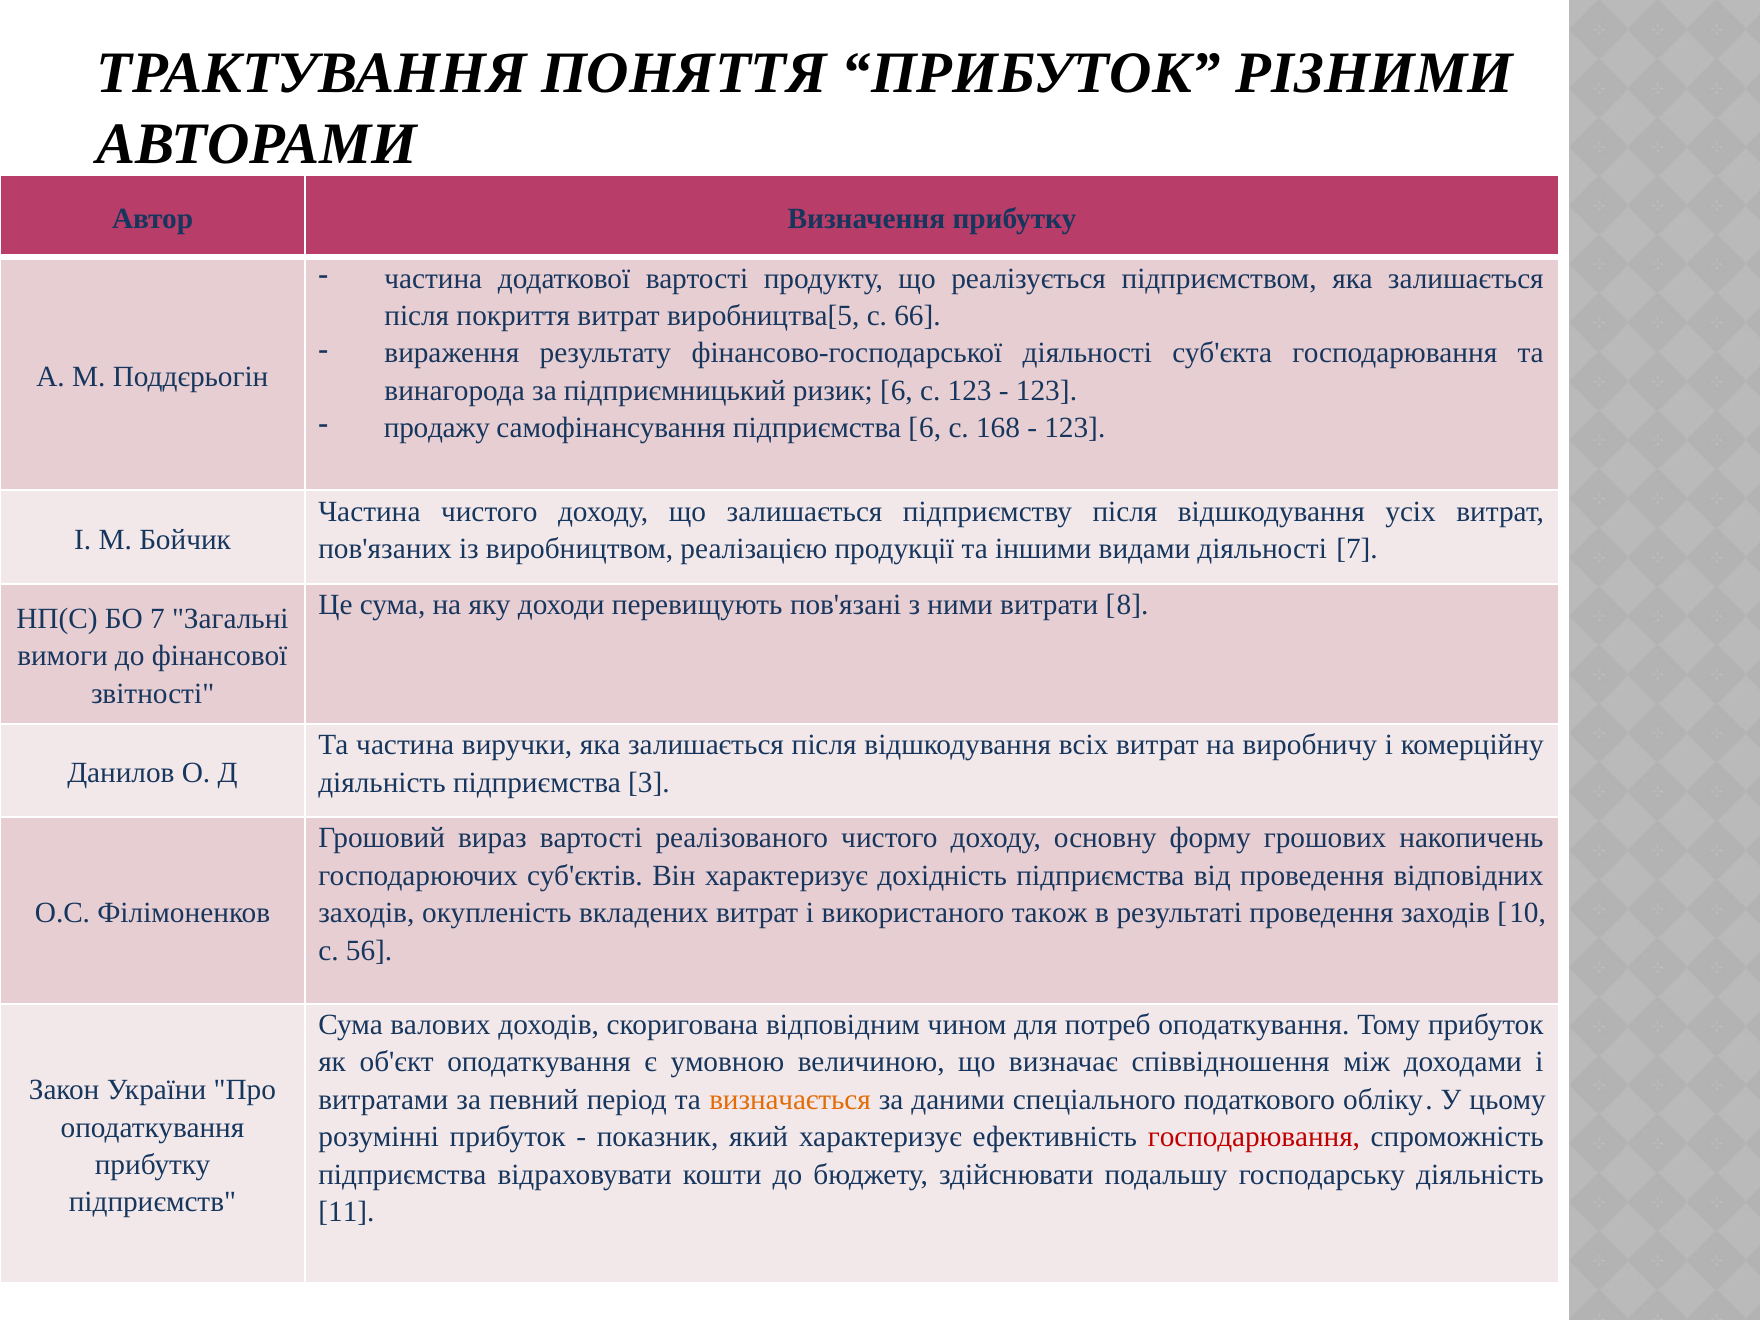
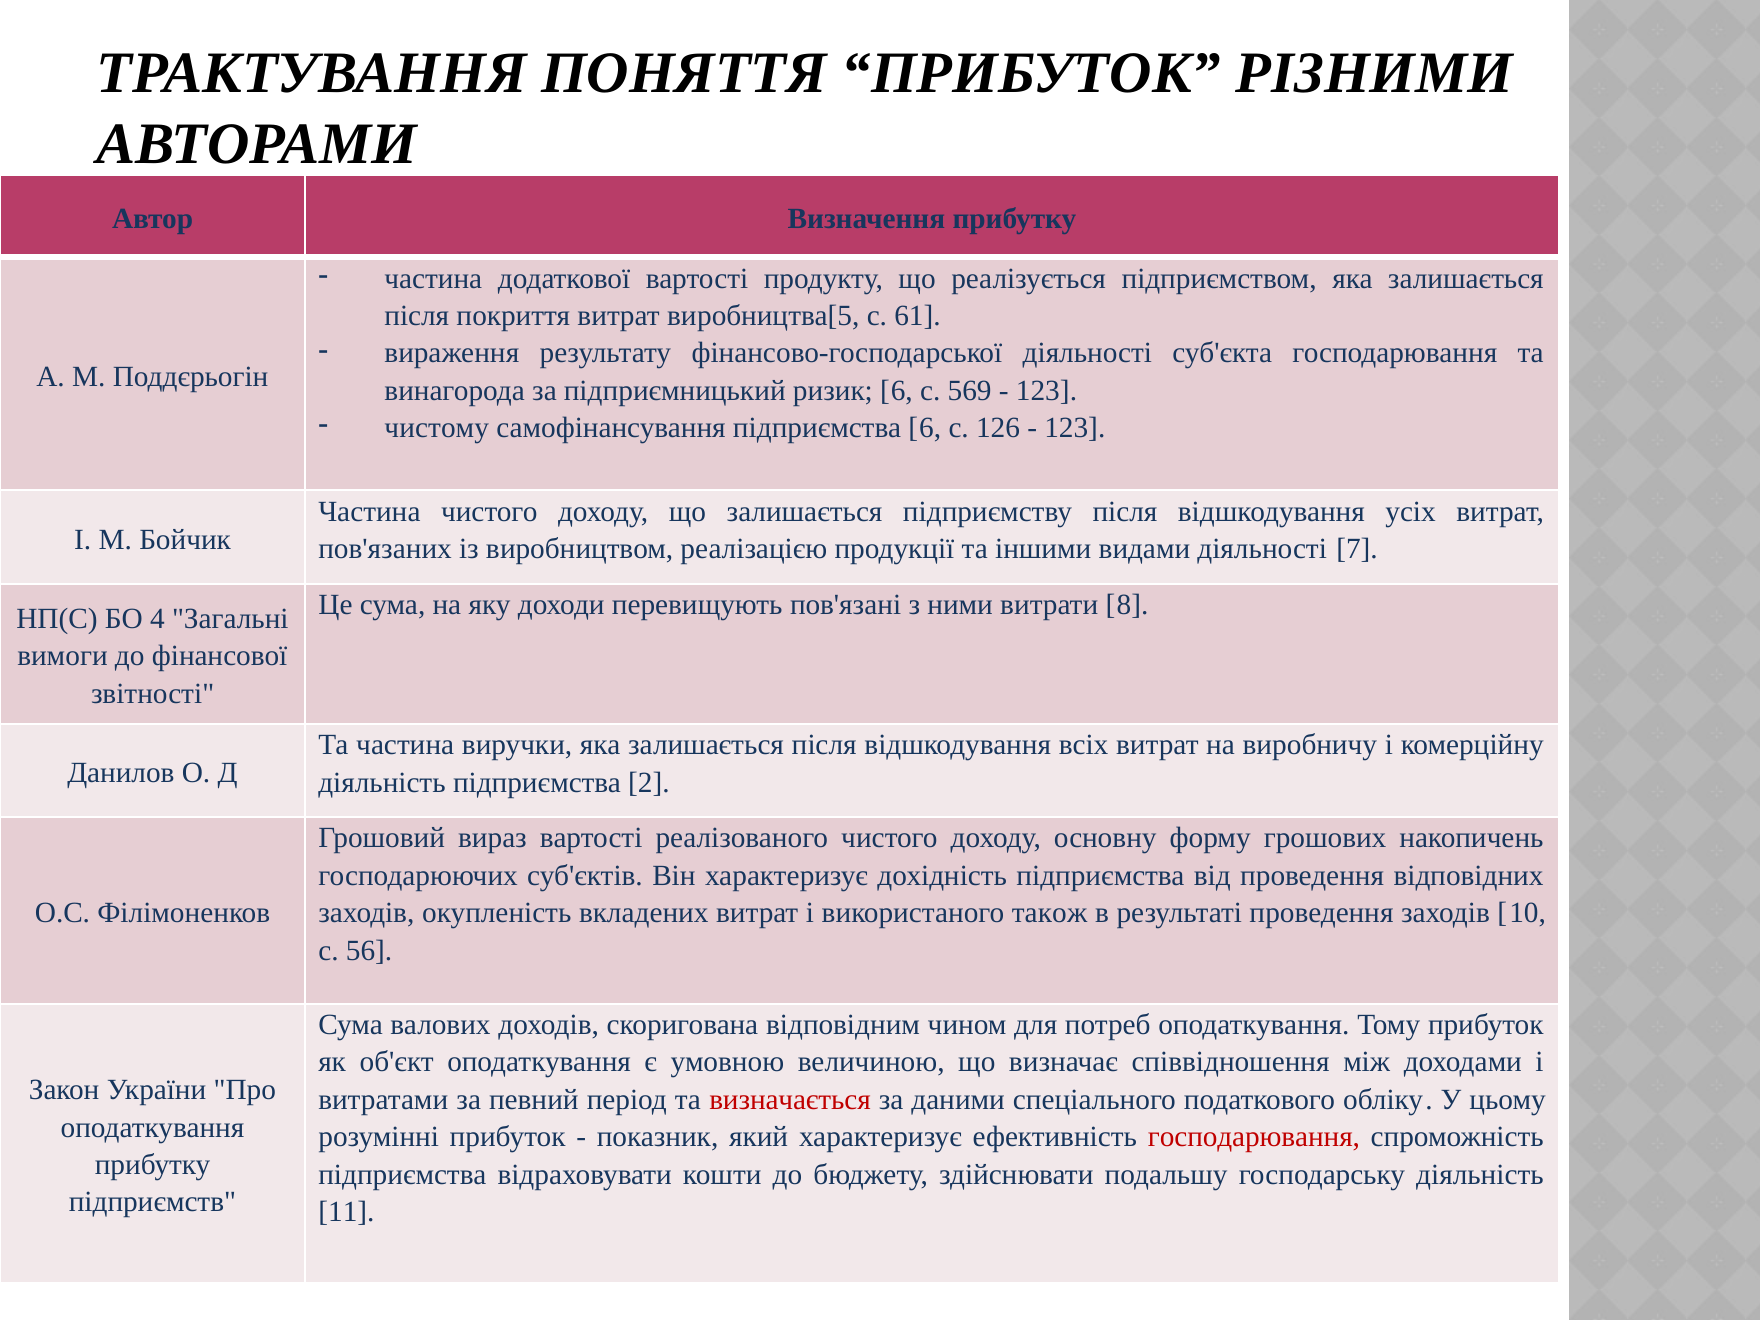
66: 66 -> 61
с 123: 123 -> 569
продажу: продажу -> чистому
168: 168 -> 126
БО 7: 7 -> 4
3: 3 -> 2
визначається colour: orange -> red
